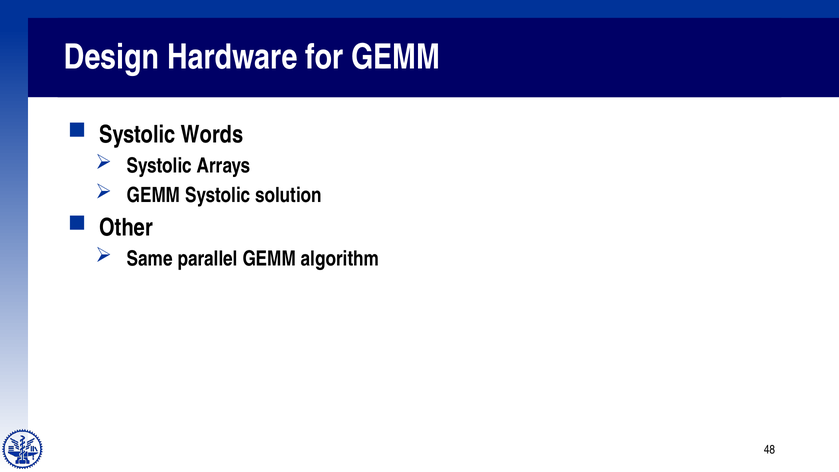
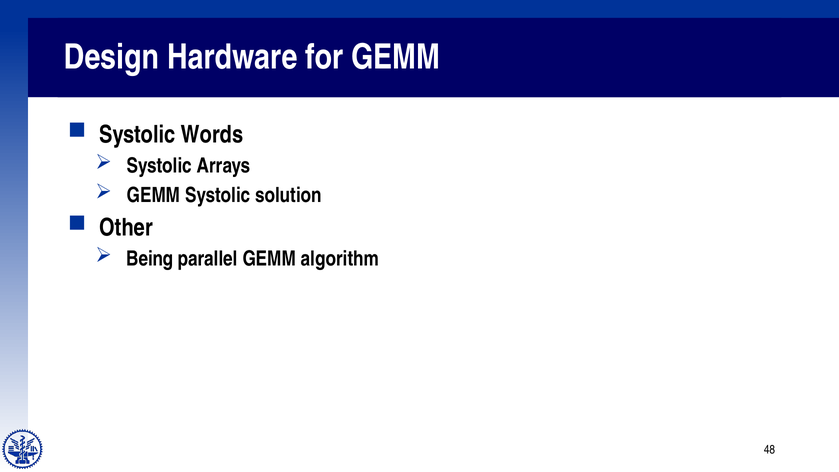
Same: Same -> Being
